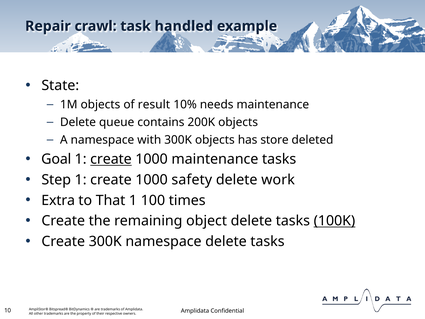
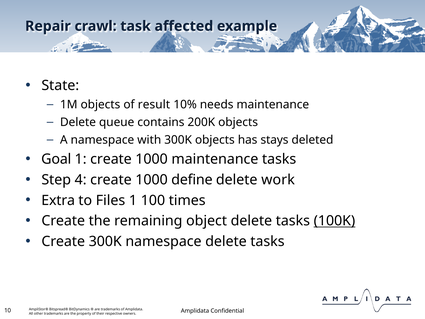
handled: handled -> affected
store: store -> stays
create at (111, 159) underline: present -> none
Step 1: 1 -> 4
safety: safety -> define
That: That -> Files
